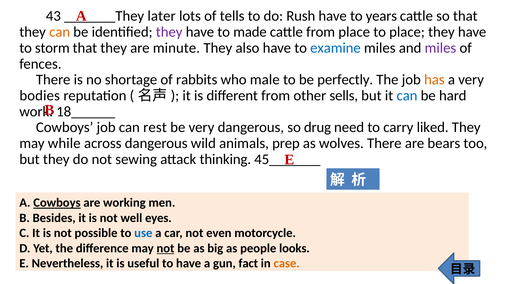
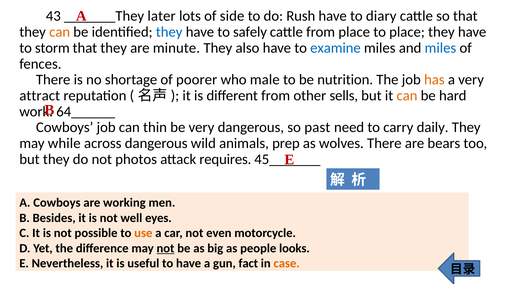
tells: tells -> side
years: years -> diary
they at (169, 32) colour: purple -> blue
made: made -> safely
miles at (440, 48) colour: purple -> blue
rabbits: rabbits -> poorer
perfectly: perfectly -> nutrition
bodies: bodies -> attract
can at (407, 96) colour: blue -> orange
18______: 18______ -> 64______
rest: rest -> thin
drug: drug -> past
liked: liked -> daily
sewing: sewing -> photos
thinking: thinking -> requires
Cowboys at (57, 203) underline: present -> none
use colour: blue -> orange
